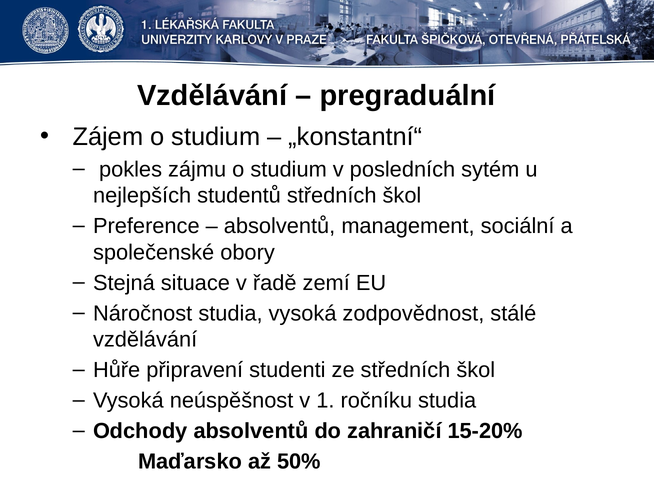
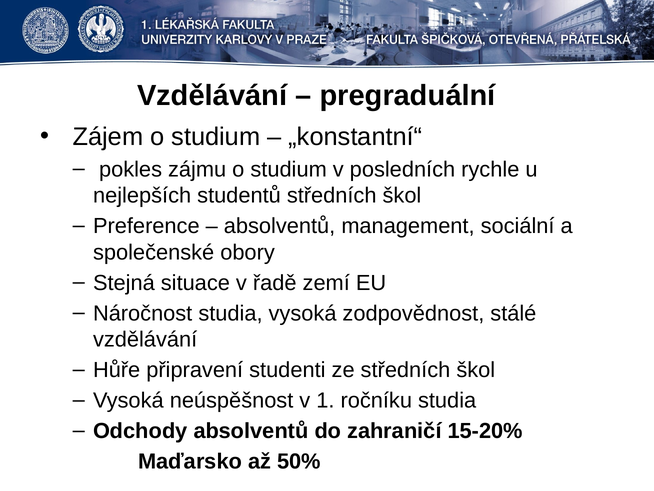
sytém: sytém -> rychle
